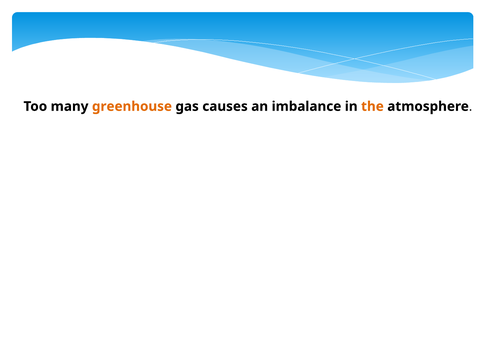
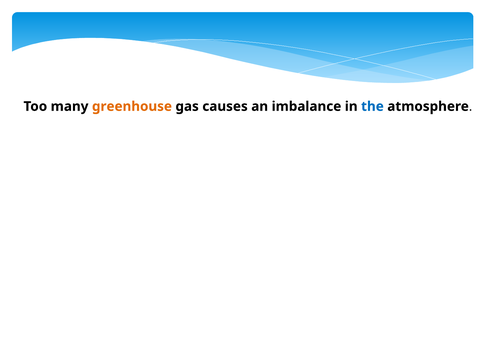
the colour: orange -> blue
